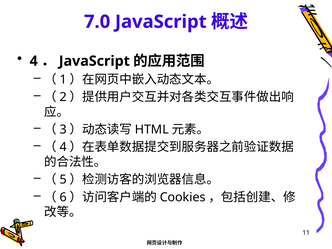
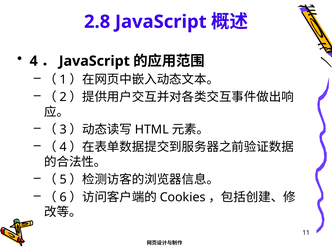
7.0: 7.0 -> 2.8
